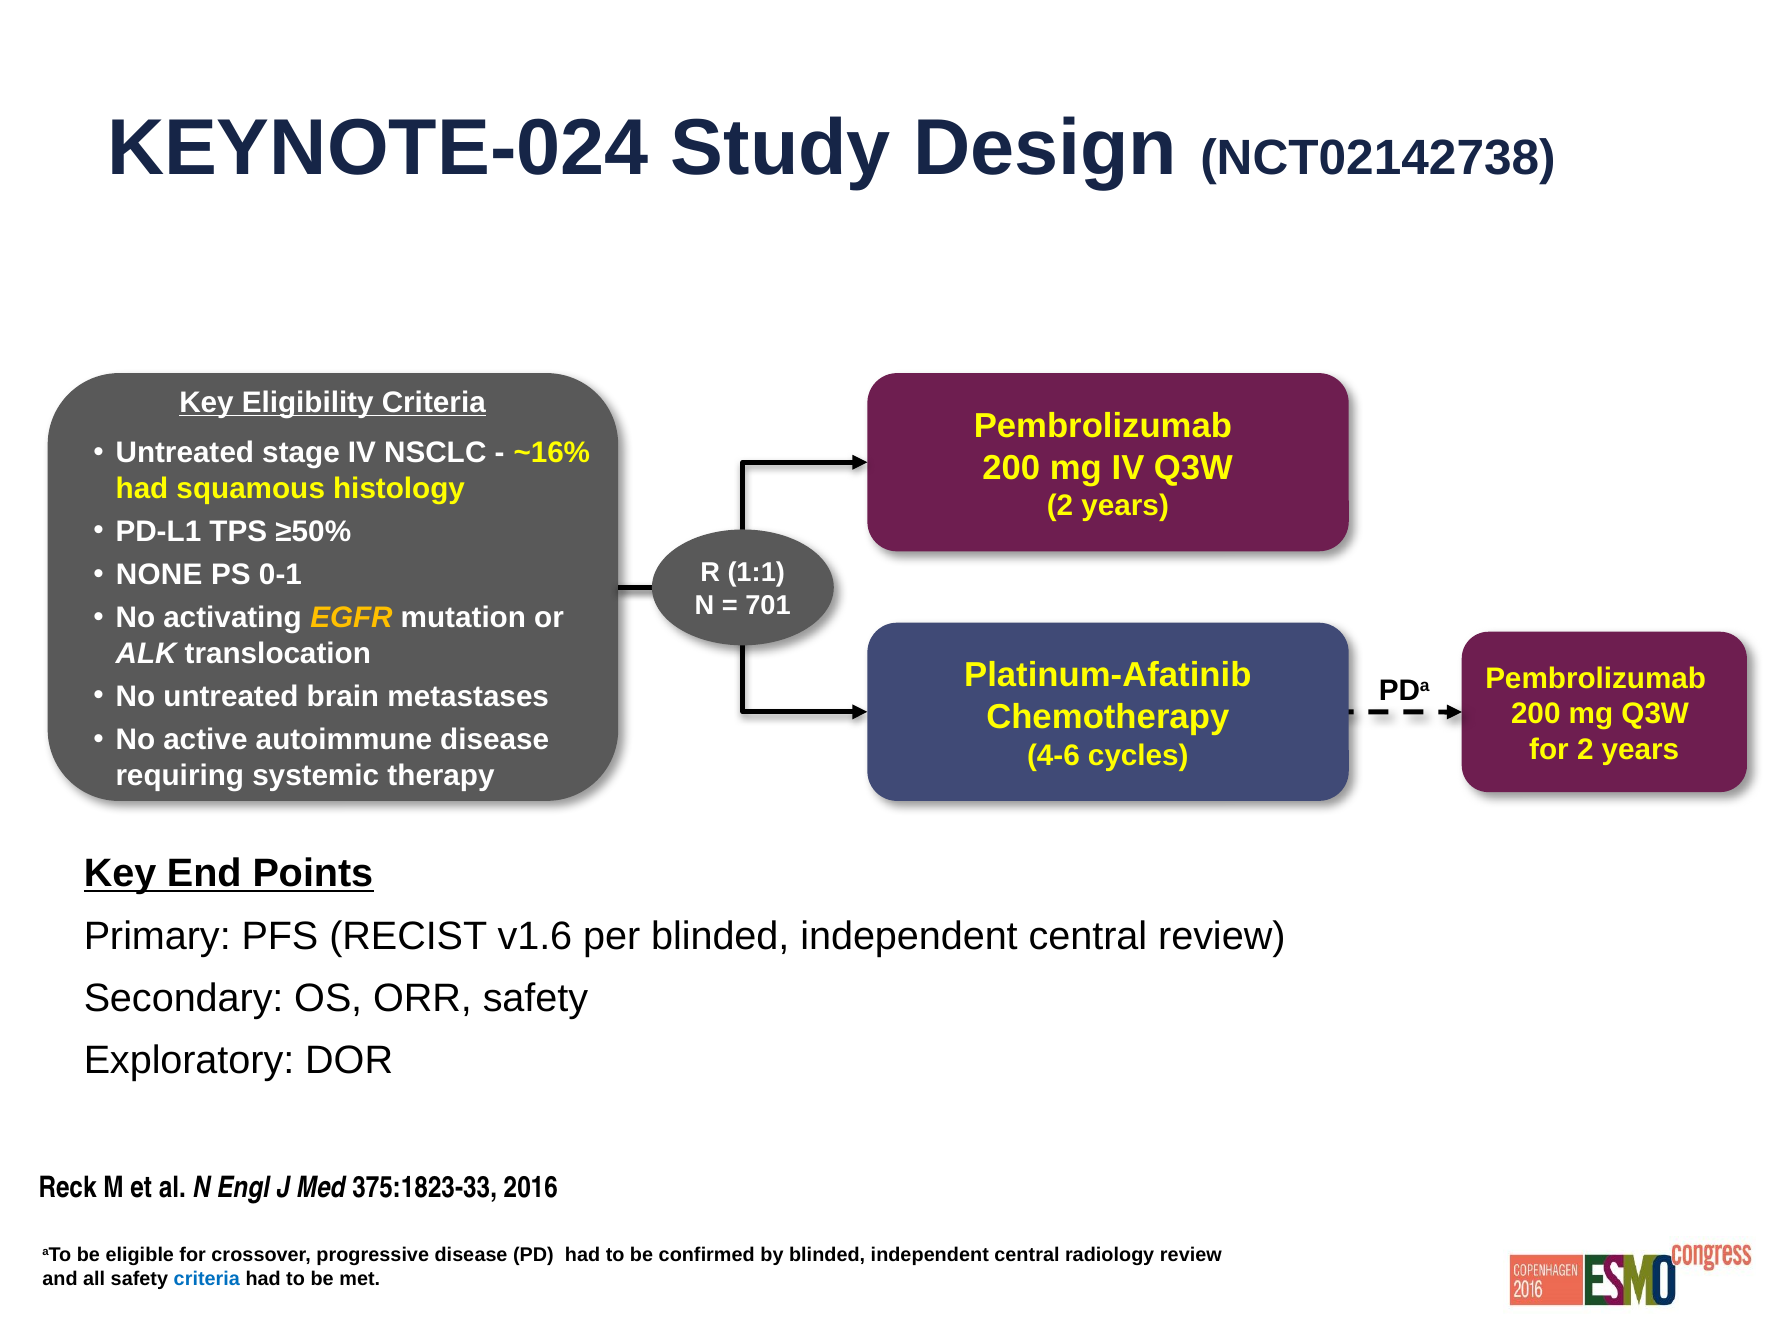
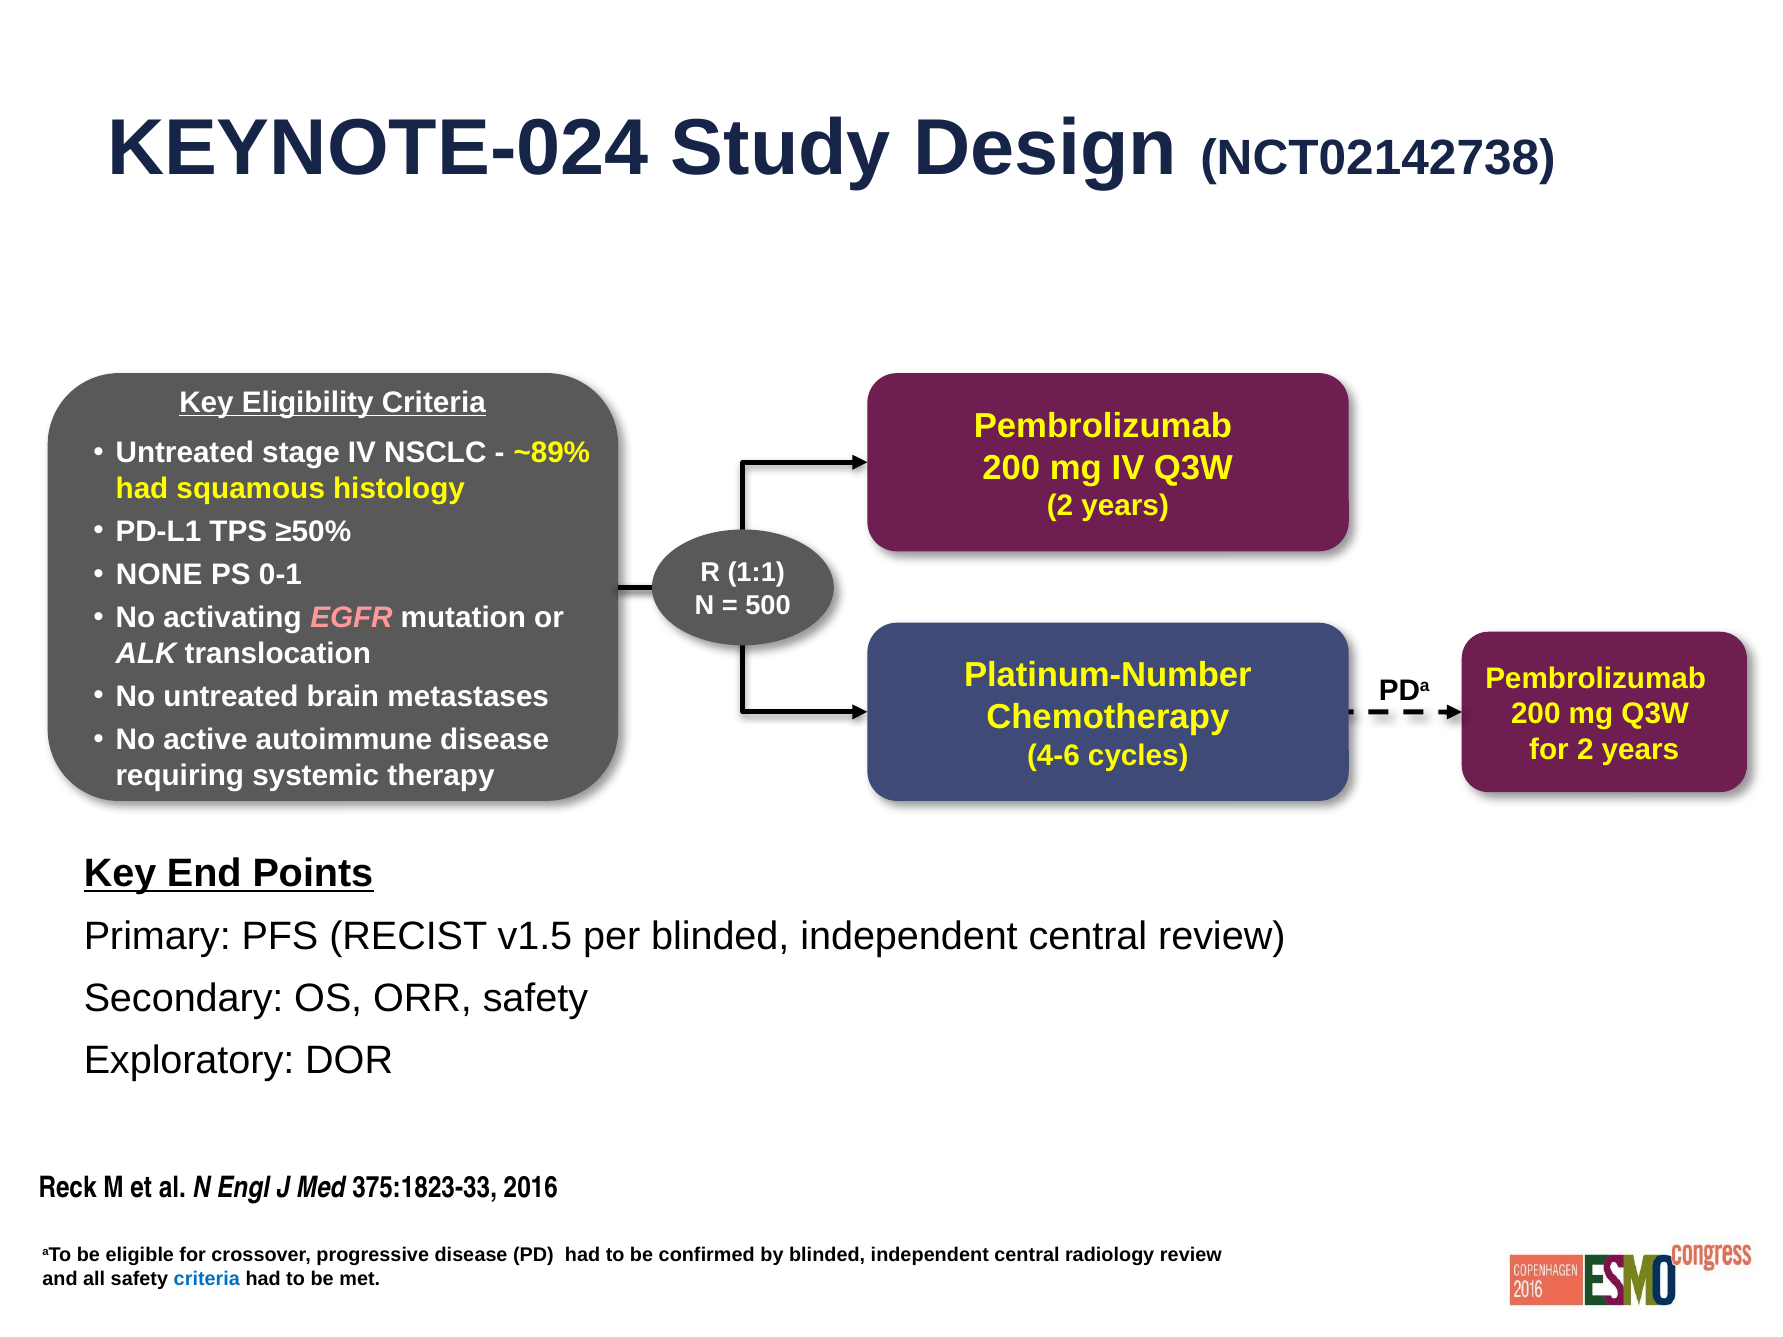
~16%: ~16% -> ~89%
701: 701 -> 500
EGFR colour: yellow -> pink
Platinum-Afatinib: Platinum-Afatinib -> Platinum-Number
v1.6: v1.6 -> v1.5
